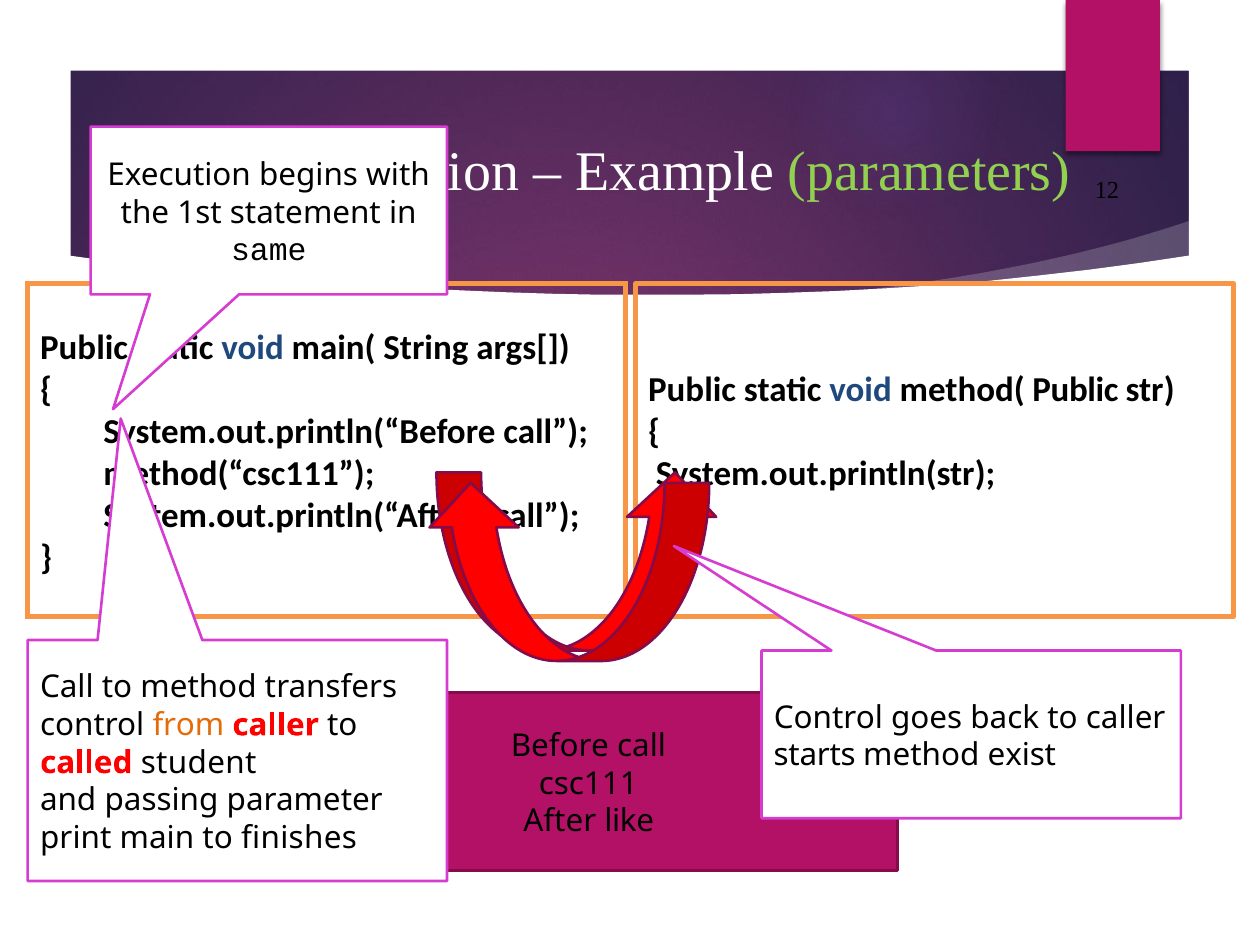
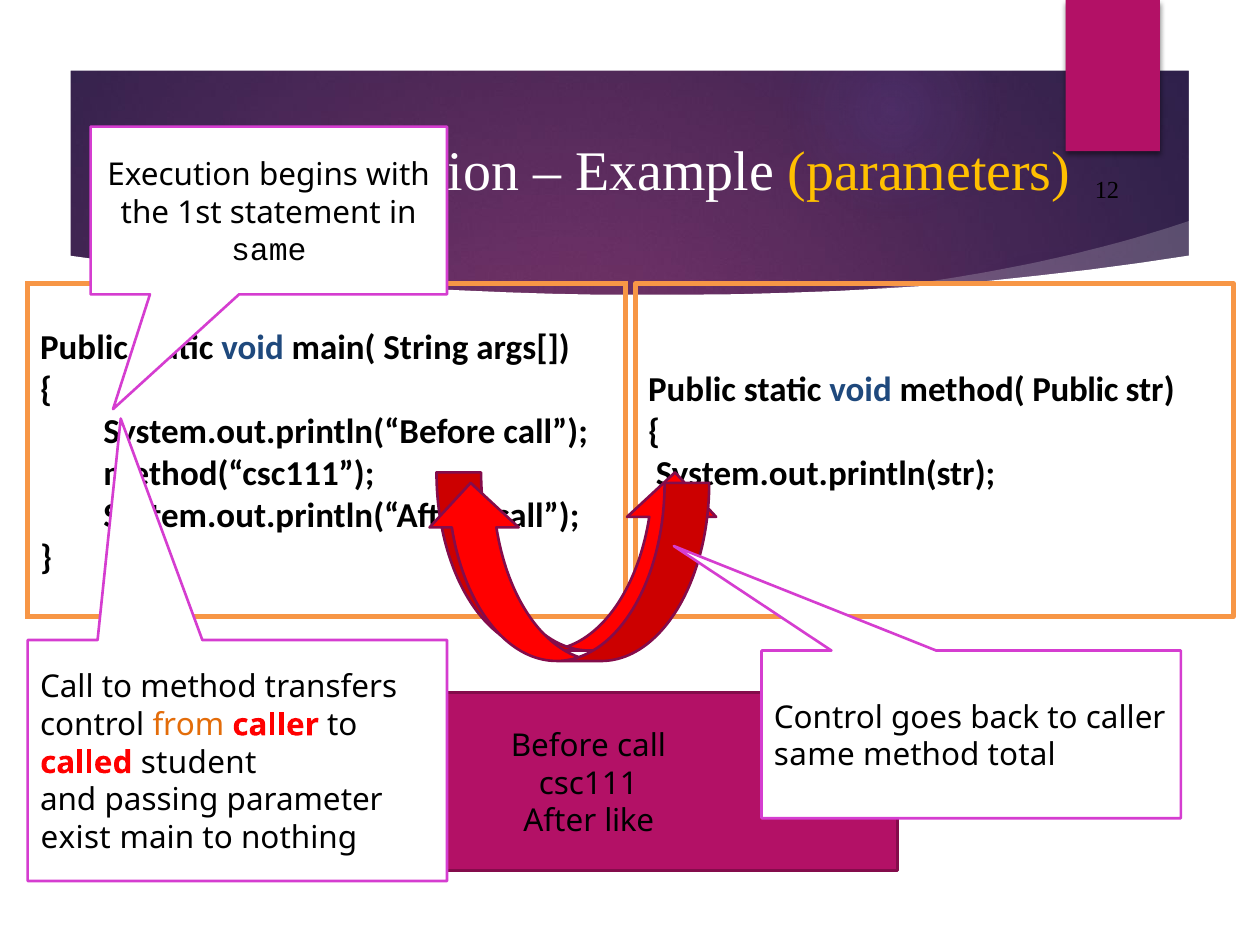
parameters colour: light green -> yellow
starts at (815, 756): starts -> same
exist: exist -> total
print: print -> exist
finishes: finishes -> nothing
